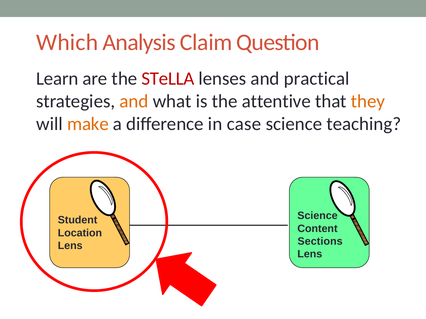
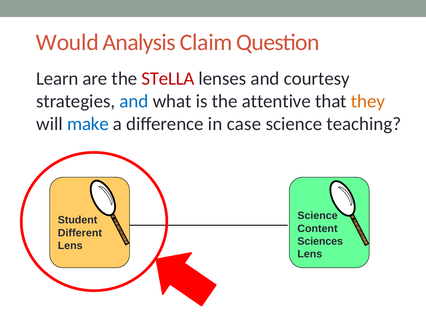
Which: Which -> Would
practical: practical -> courtesy
and at (134, 101) colour: orange -> blue
make colour: orange -> blue
Location: Location -> Different
Sections: Sections -> Sciences
